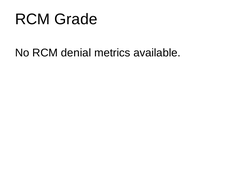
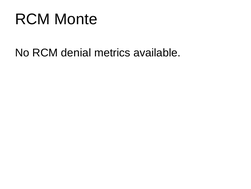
Grade: Grade -> Monte
